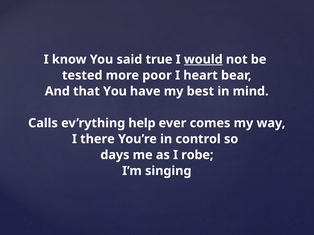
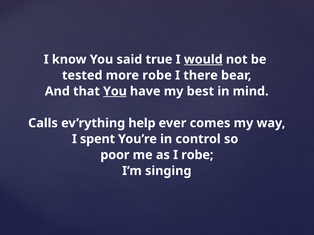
more poor: poor -> robe
heart: heart -> there
You at (115, 91) underline: none -> present
there: there -> spent
days: days -> poor
